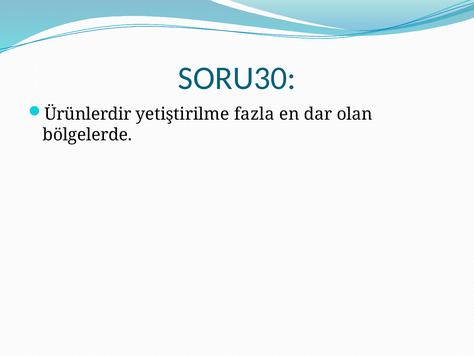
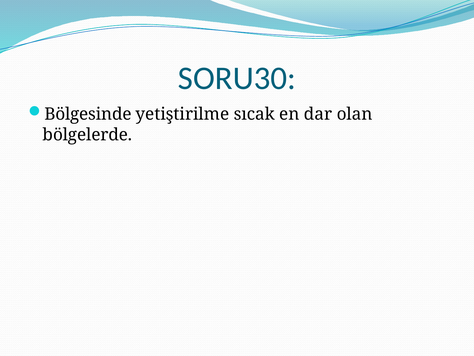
Ürünlerdir: Ürünlerdir -> Bölgesinde
fazla: fazla -> sıcak
